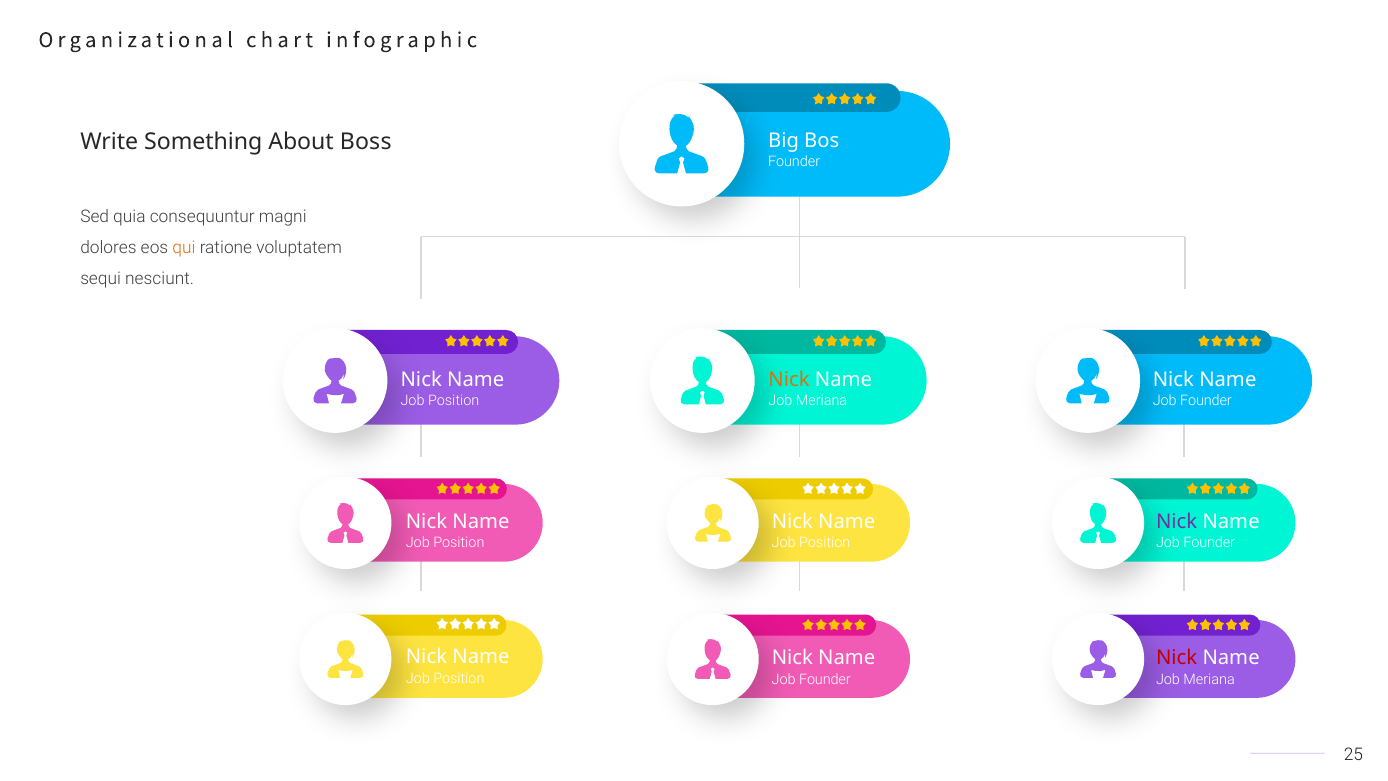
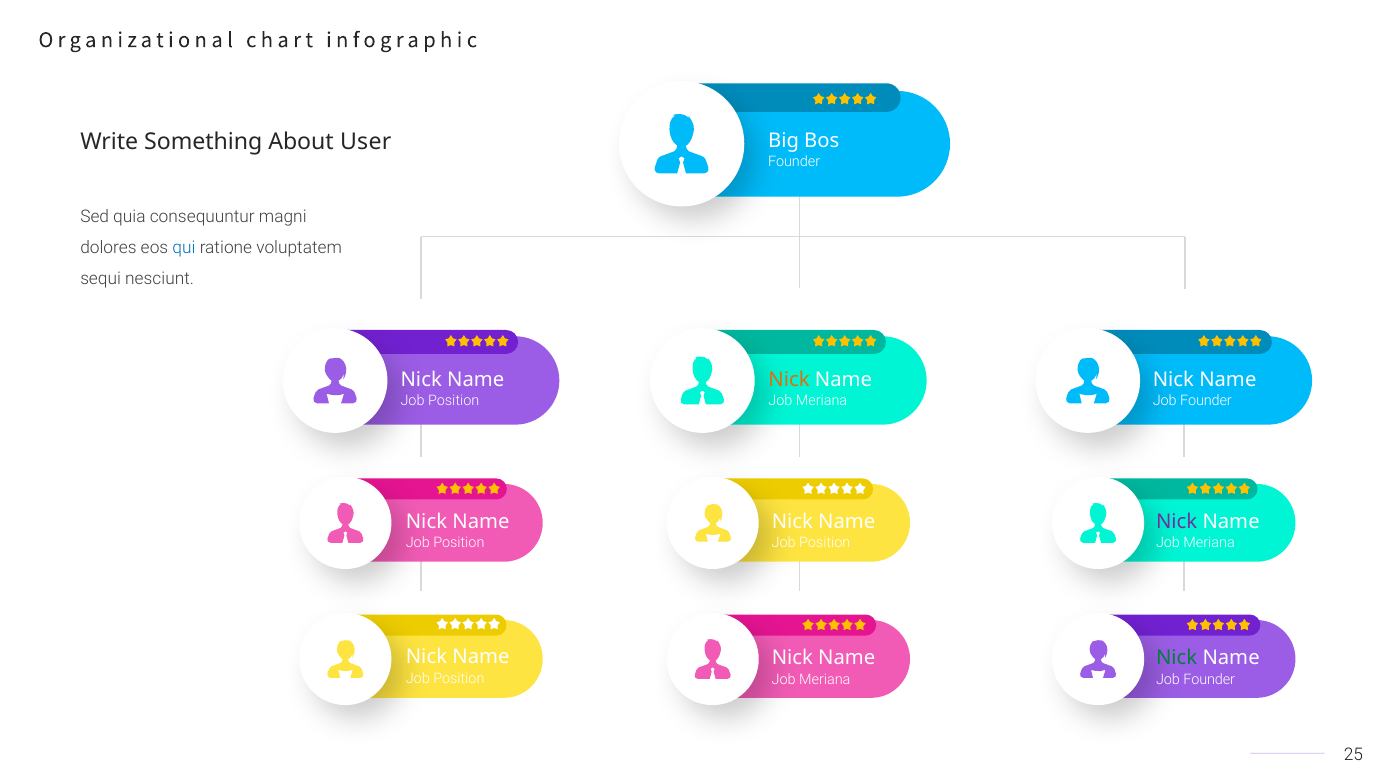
Boss: Boss -> User
qui colour: orange -> blue
Founder at (1209, 543): Founder -> Meriana
Nick at (1177, 658) colour: red -> green
Founder at (825, 679): Founder -> Meriana
Meriana at (1209, 679): Meriana -> Founder
